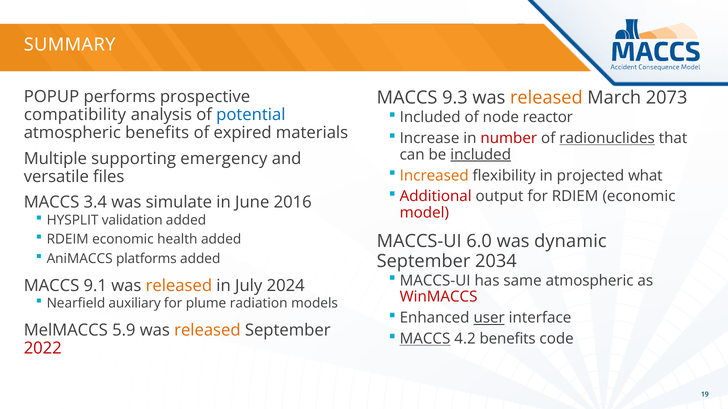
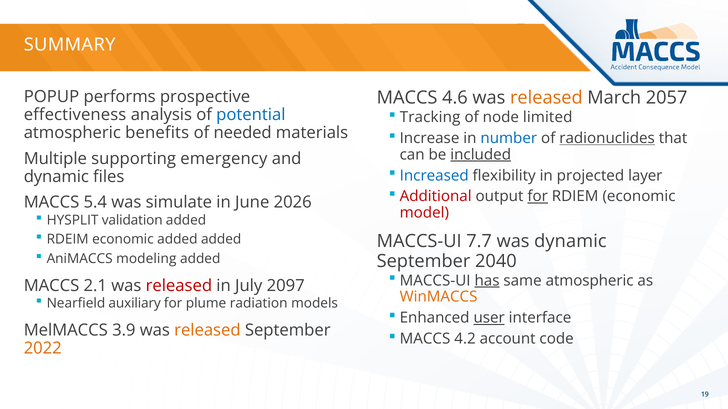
9.3: 9.3 -> 4.6
2073: 2073 -> 2057
compatibility: compatibility -> effectiveness
Included at (430, 117): Included -> Tracking
reactor: reactor -> limited
expired: expired -> needed
number colour: red -> blue
Increased colour: orange -> blue
what: what -> layer
versatile at (56, 177): versatile -> dynamic
for at (538, 197) underline: none -> present
3.4: 3.4 -> 5.4
2016: 2016 -> 2026
economic health: health -> added
6.0: 6.0 -> 7.7
platforms: platforms -> modeling
2034: 2034 -> 2040
has underline: none -> present
9.1: 9.1 -> 2.1
released at (179, 286) colour: orange -> red
2024: 2024 -> 2097
WinMACCS colour: red -> orange
5.9: 5.9 -> 3.9
MACCS at (425, 339) underline: present -> none
4.2 benefits: benefits -> account
2022 colour: red -> orange
